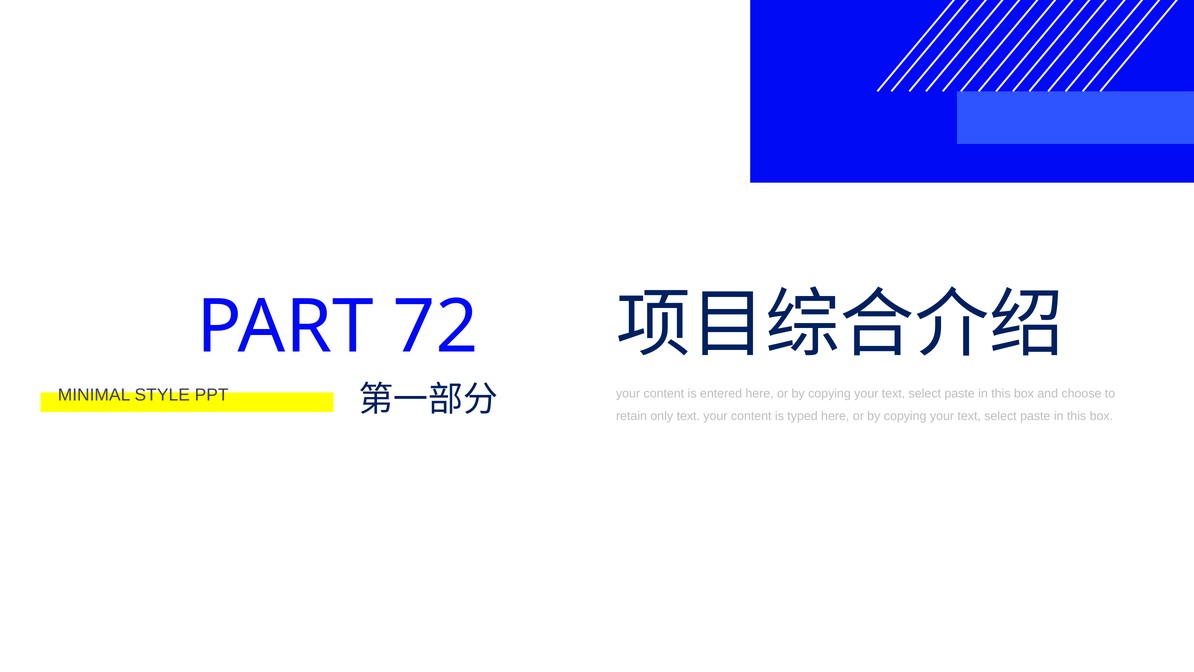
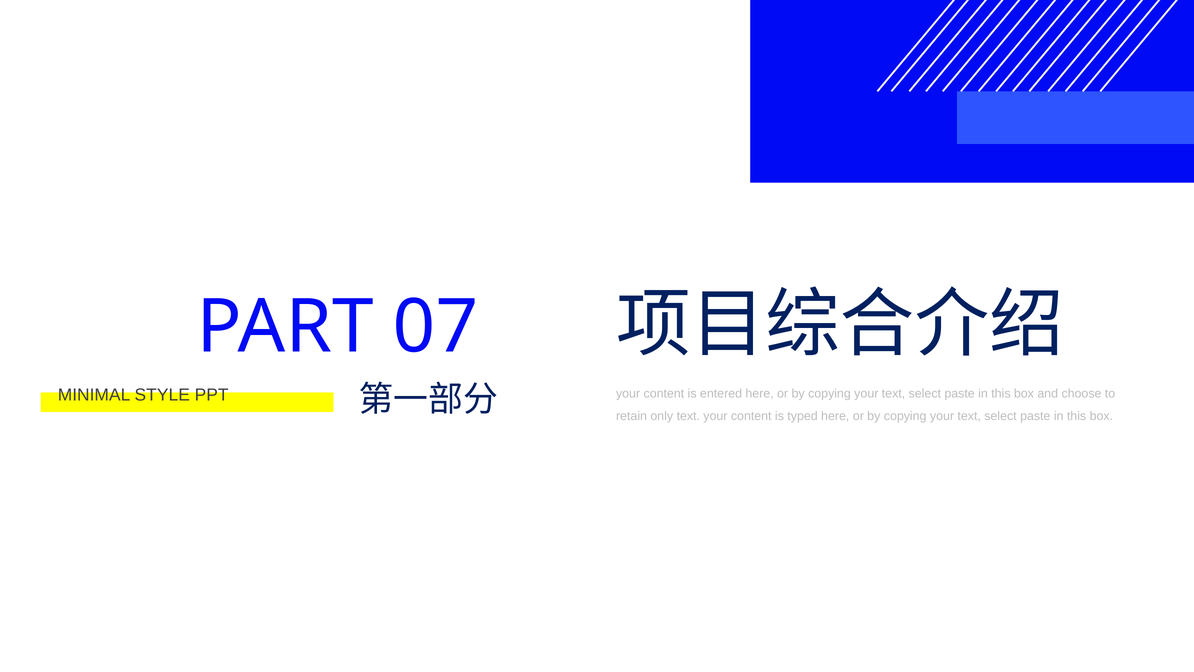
72: 72 -> 07
